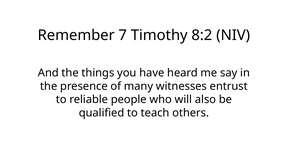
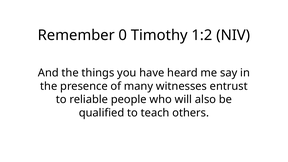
7: 7 -> 0
8:2: 8:2 -> 1:2
